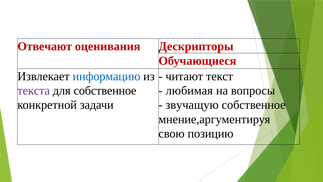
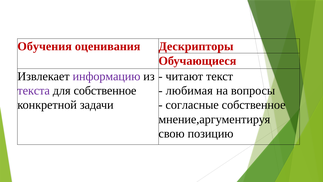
Отвечают: Отвечают -> Обучения
информацию colour: blue -> purple
звучащую: звучащую -> согласные
